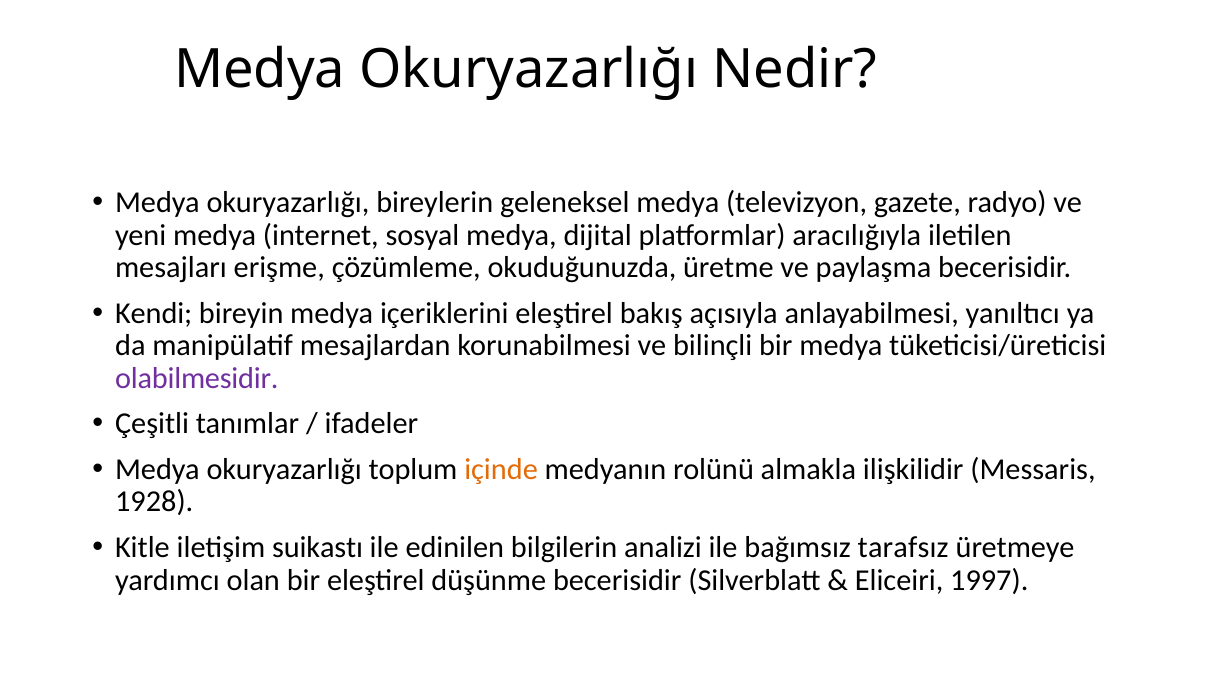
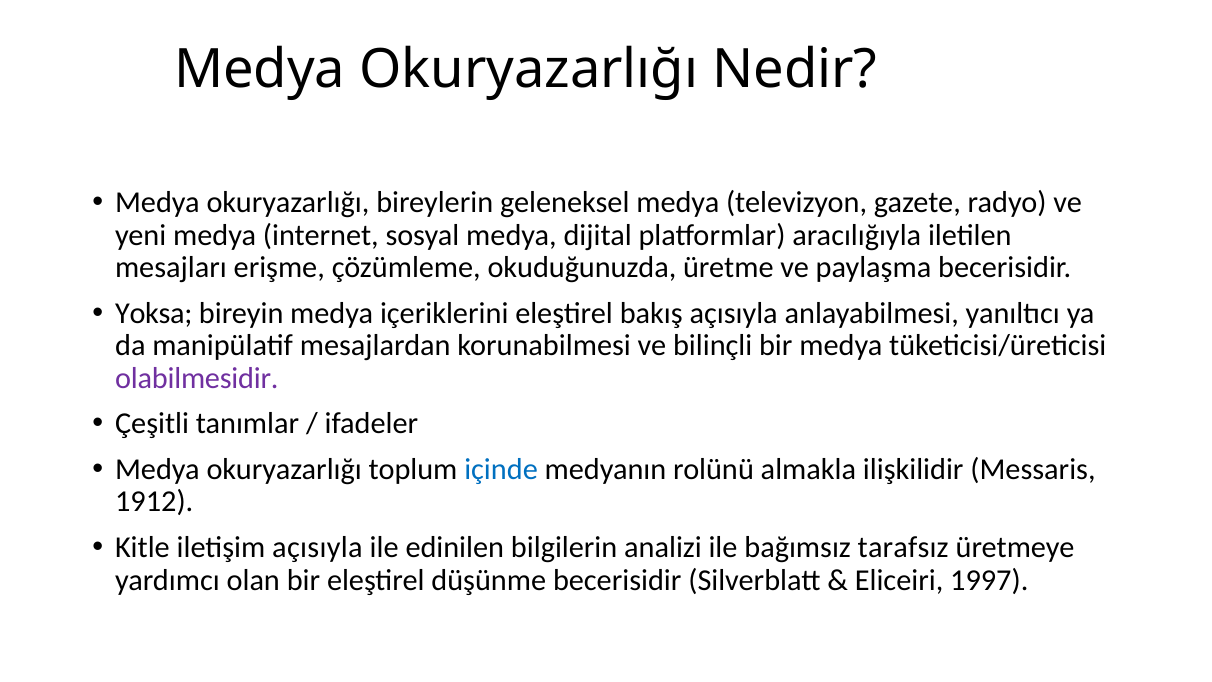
Kendi: Kendi -> Yoksa
içinde colour: orange -> blue
1928: 1928 -> 1912
iletişim suikastı: suikastı -> açısıyla
